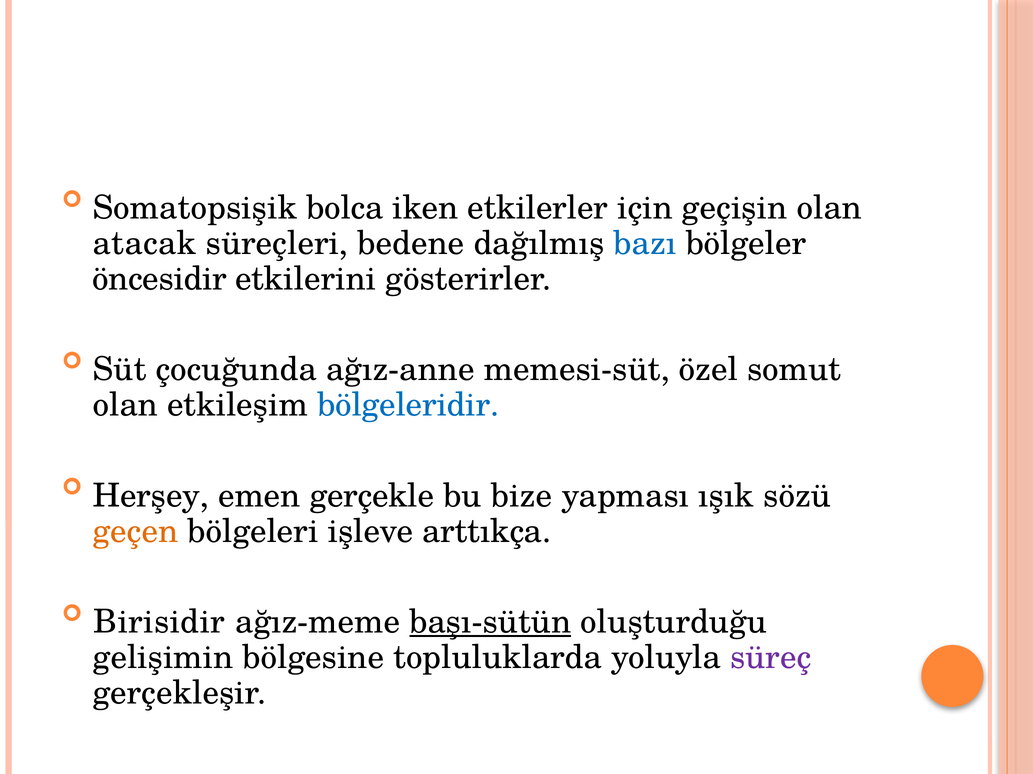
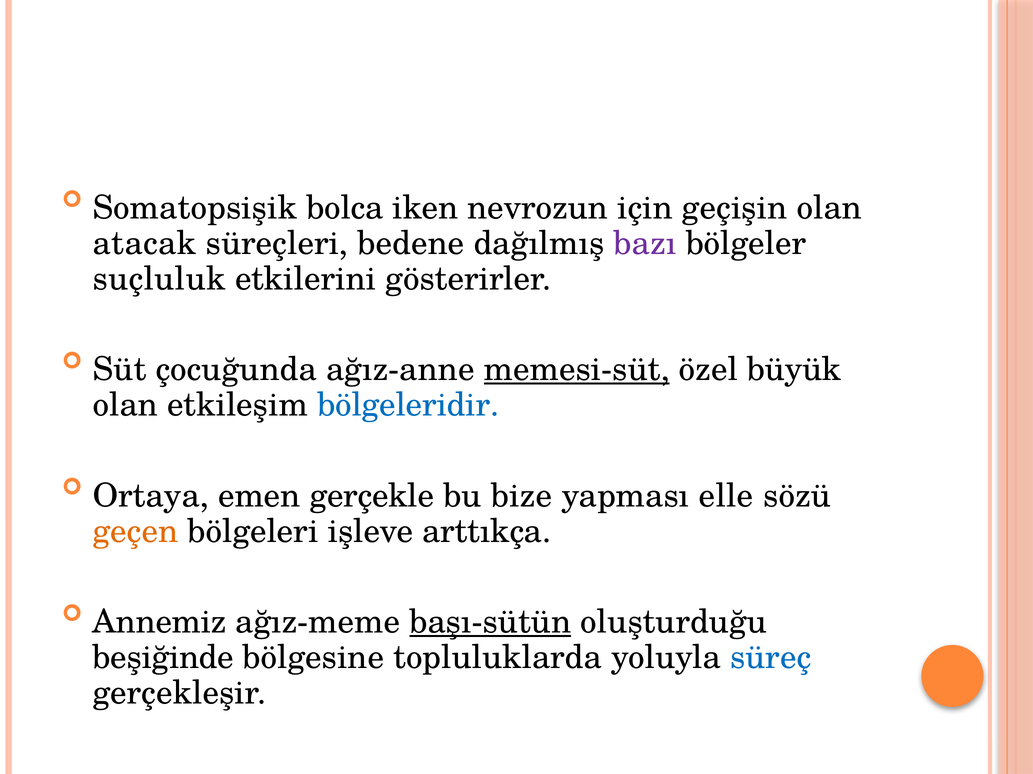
etkilerler: etkilerler -> nevrozun
bazı colour: blue -> purple
öncesidir: öncesidir -> suçluluk
memesi-süt underline: none -> present
somut: somut -> büyük
Herşey: Herşey -> Ortaya
ışık: ışık -> elle
Birisidir: Birisidir -> Annemiz
gelişimin: gelişimin -> beşiğinde
süreç colour: purple -> blue
